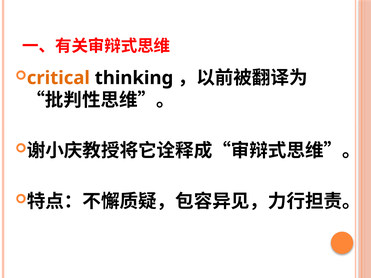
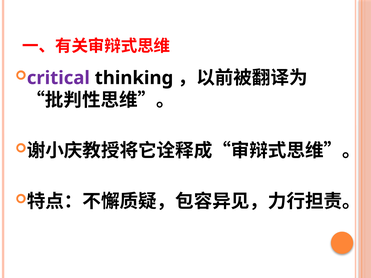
critical colour: orange -> purple
